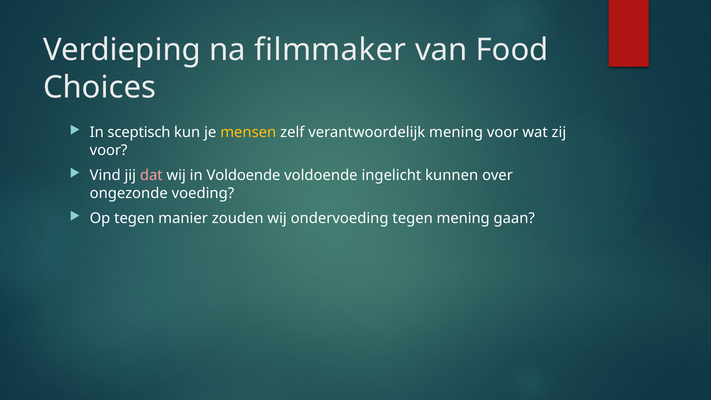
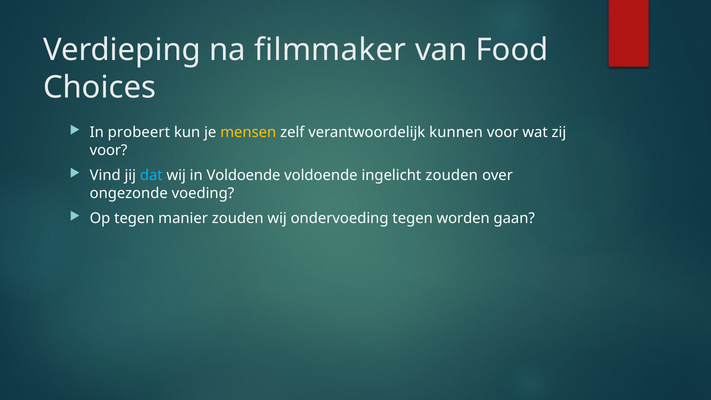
sceptisch: sceptisch -> probeert
verantwoordelijk mening: mening -> kunnen
dat colour: pink -> light blue
ingelicht kunnen: kunnen -> zouden
tegen mening: mening -> worden
